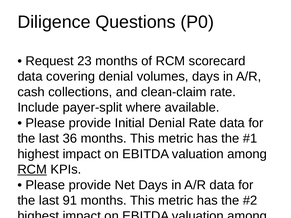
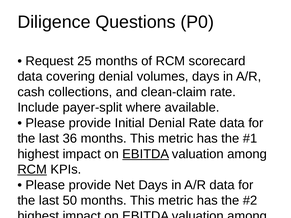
23: 23 -> 25
EBITDA at (146, 154) underline: none -> present
91: 91 -> 50
